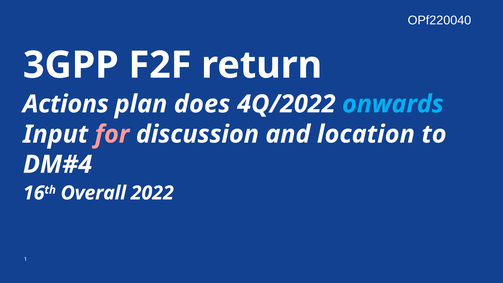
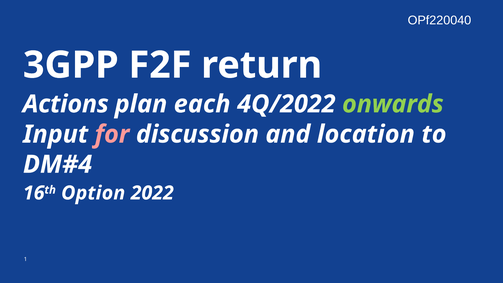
does: does -> each
onwards colour: light blue -> light green
Overall: Overall -> Option
